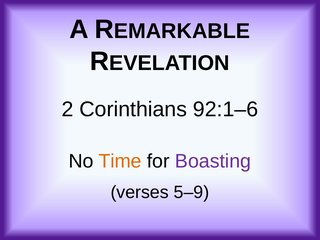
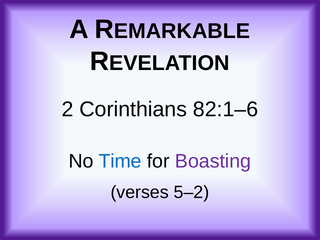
92:1–6: 92:1–6 -> 82:1–6
Time colour: orange -> blue
5–9: 5–9 -> 5–2
